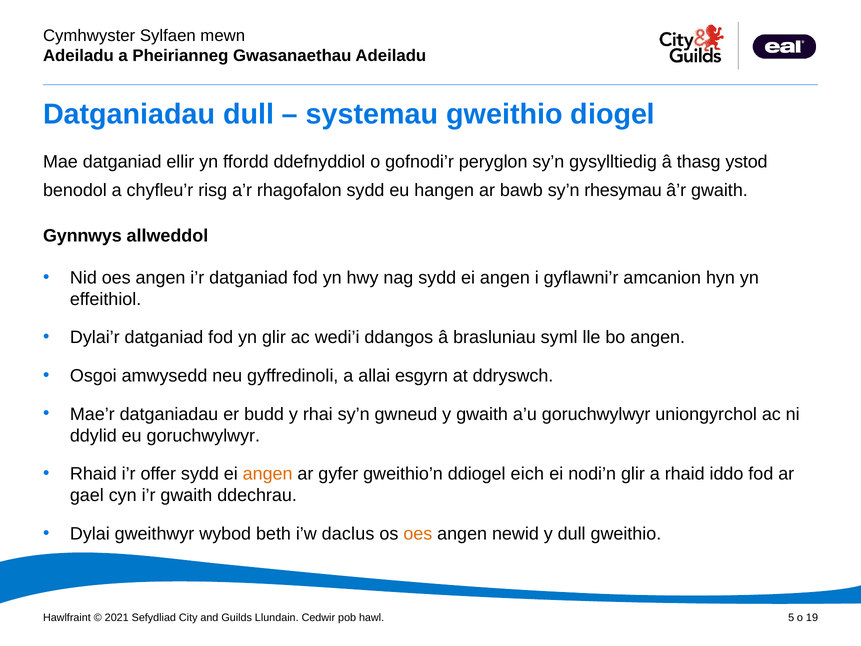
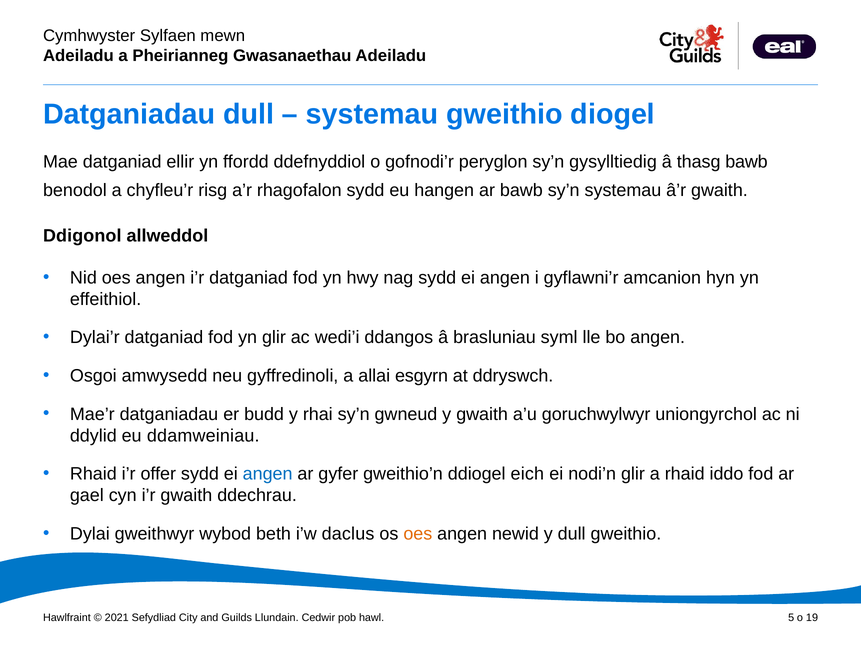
thasg ystod: ystod -> bawb
sy’n rhesymau: rhesymau -> systemau
Gynnwys: Gynnwys -> Ddigonol
eu goruchwylwyr: goruchwylwyr -> ddamweiniau
angen at (268, 474) colour: orange -> blue
